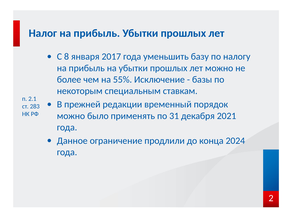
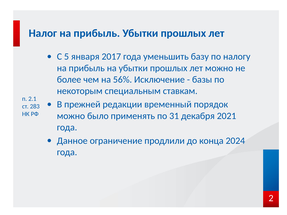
8: 8 -> 5
55%: 55% -> 56%
